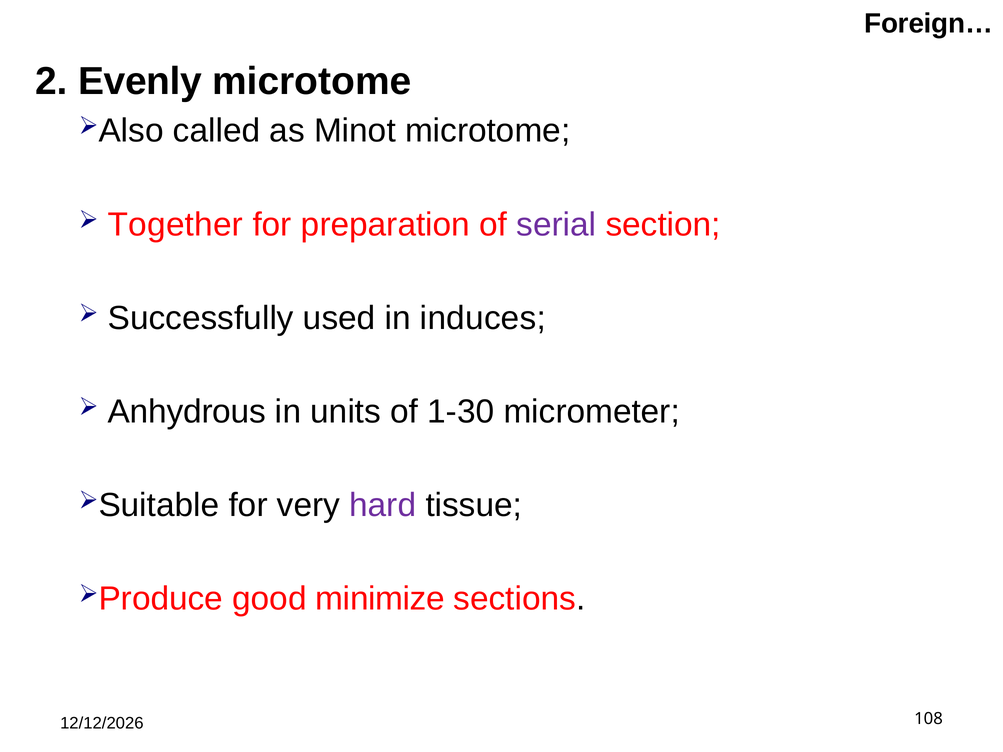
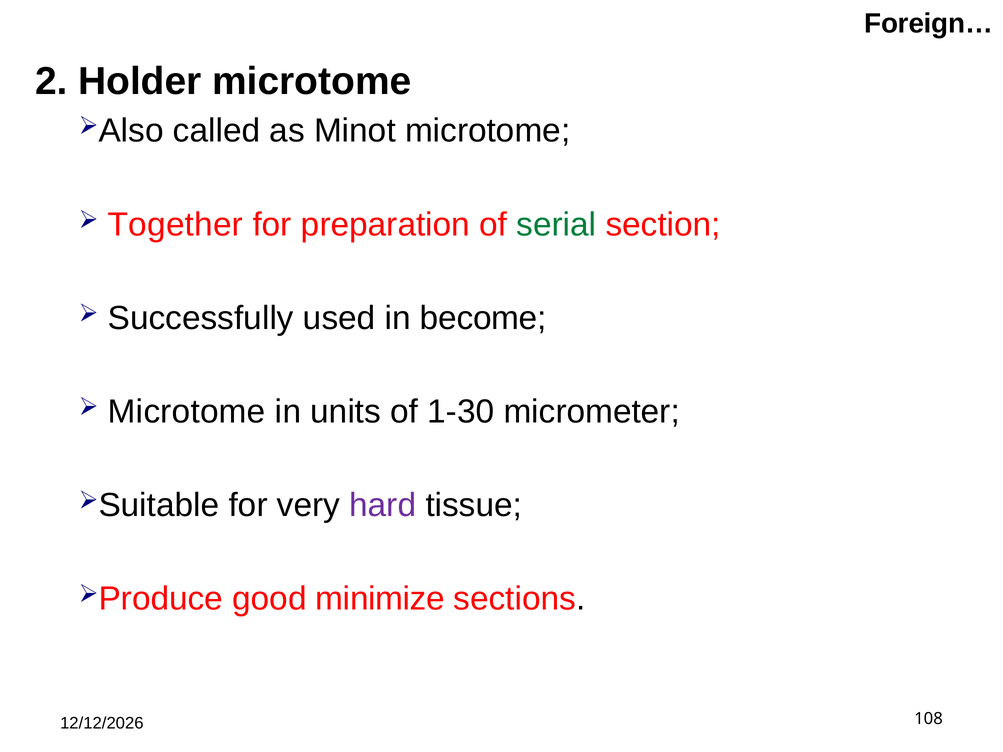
Evenly: Evenly -> Holder
serial colour: purple -> green
induces: induces -> become
Anhydrous at (187, 412): Anhydrous -> Microtome
